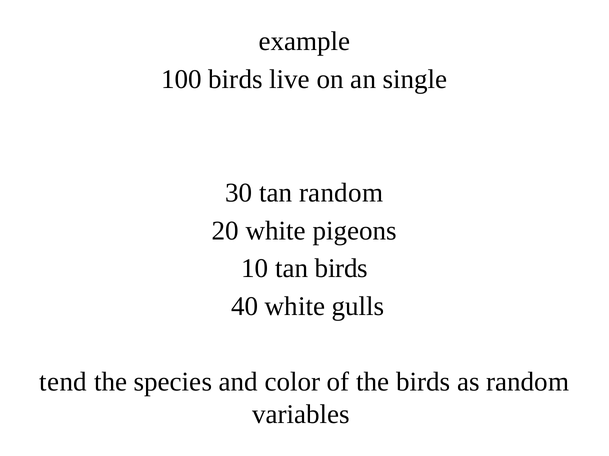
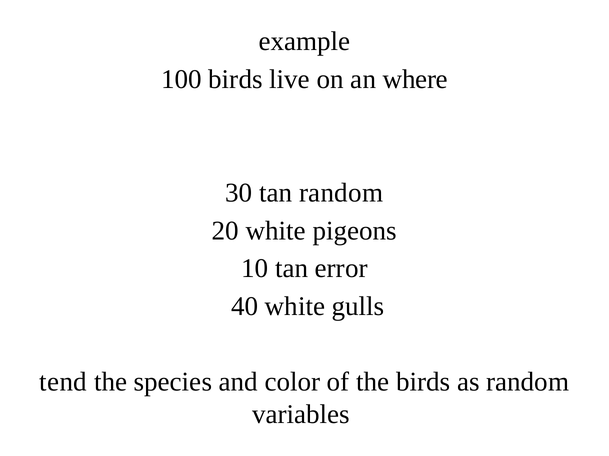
single: single -> where
tan birds: birds -> error
